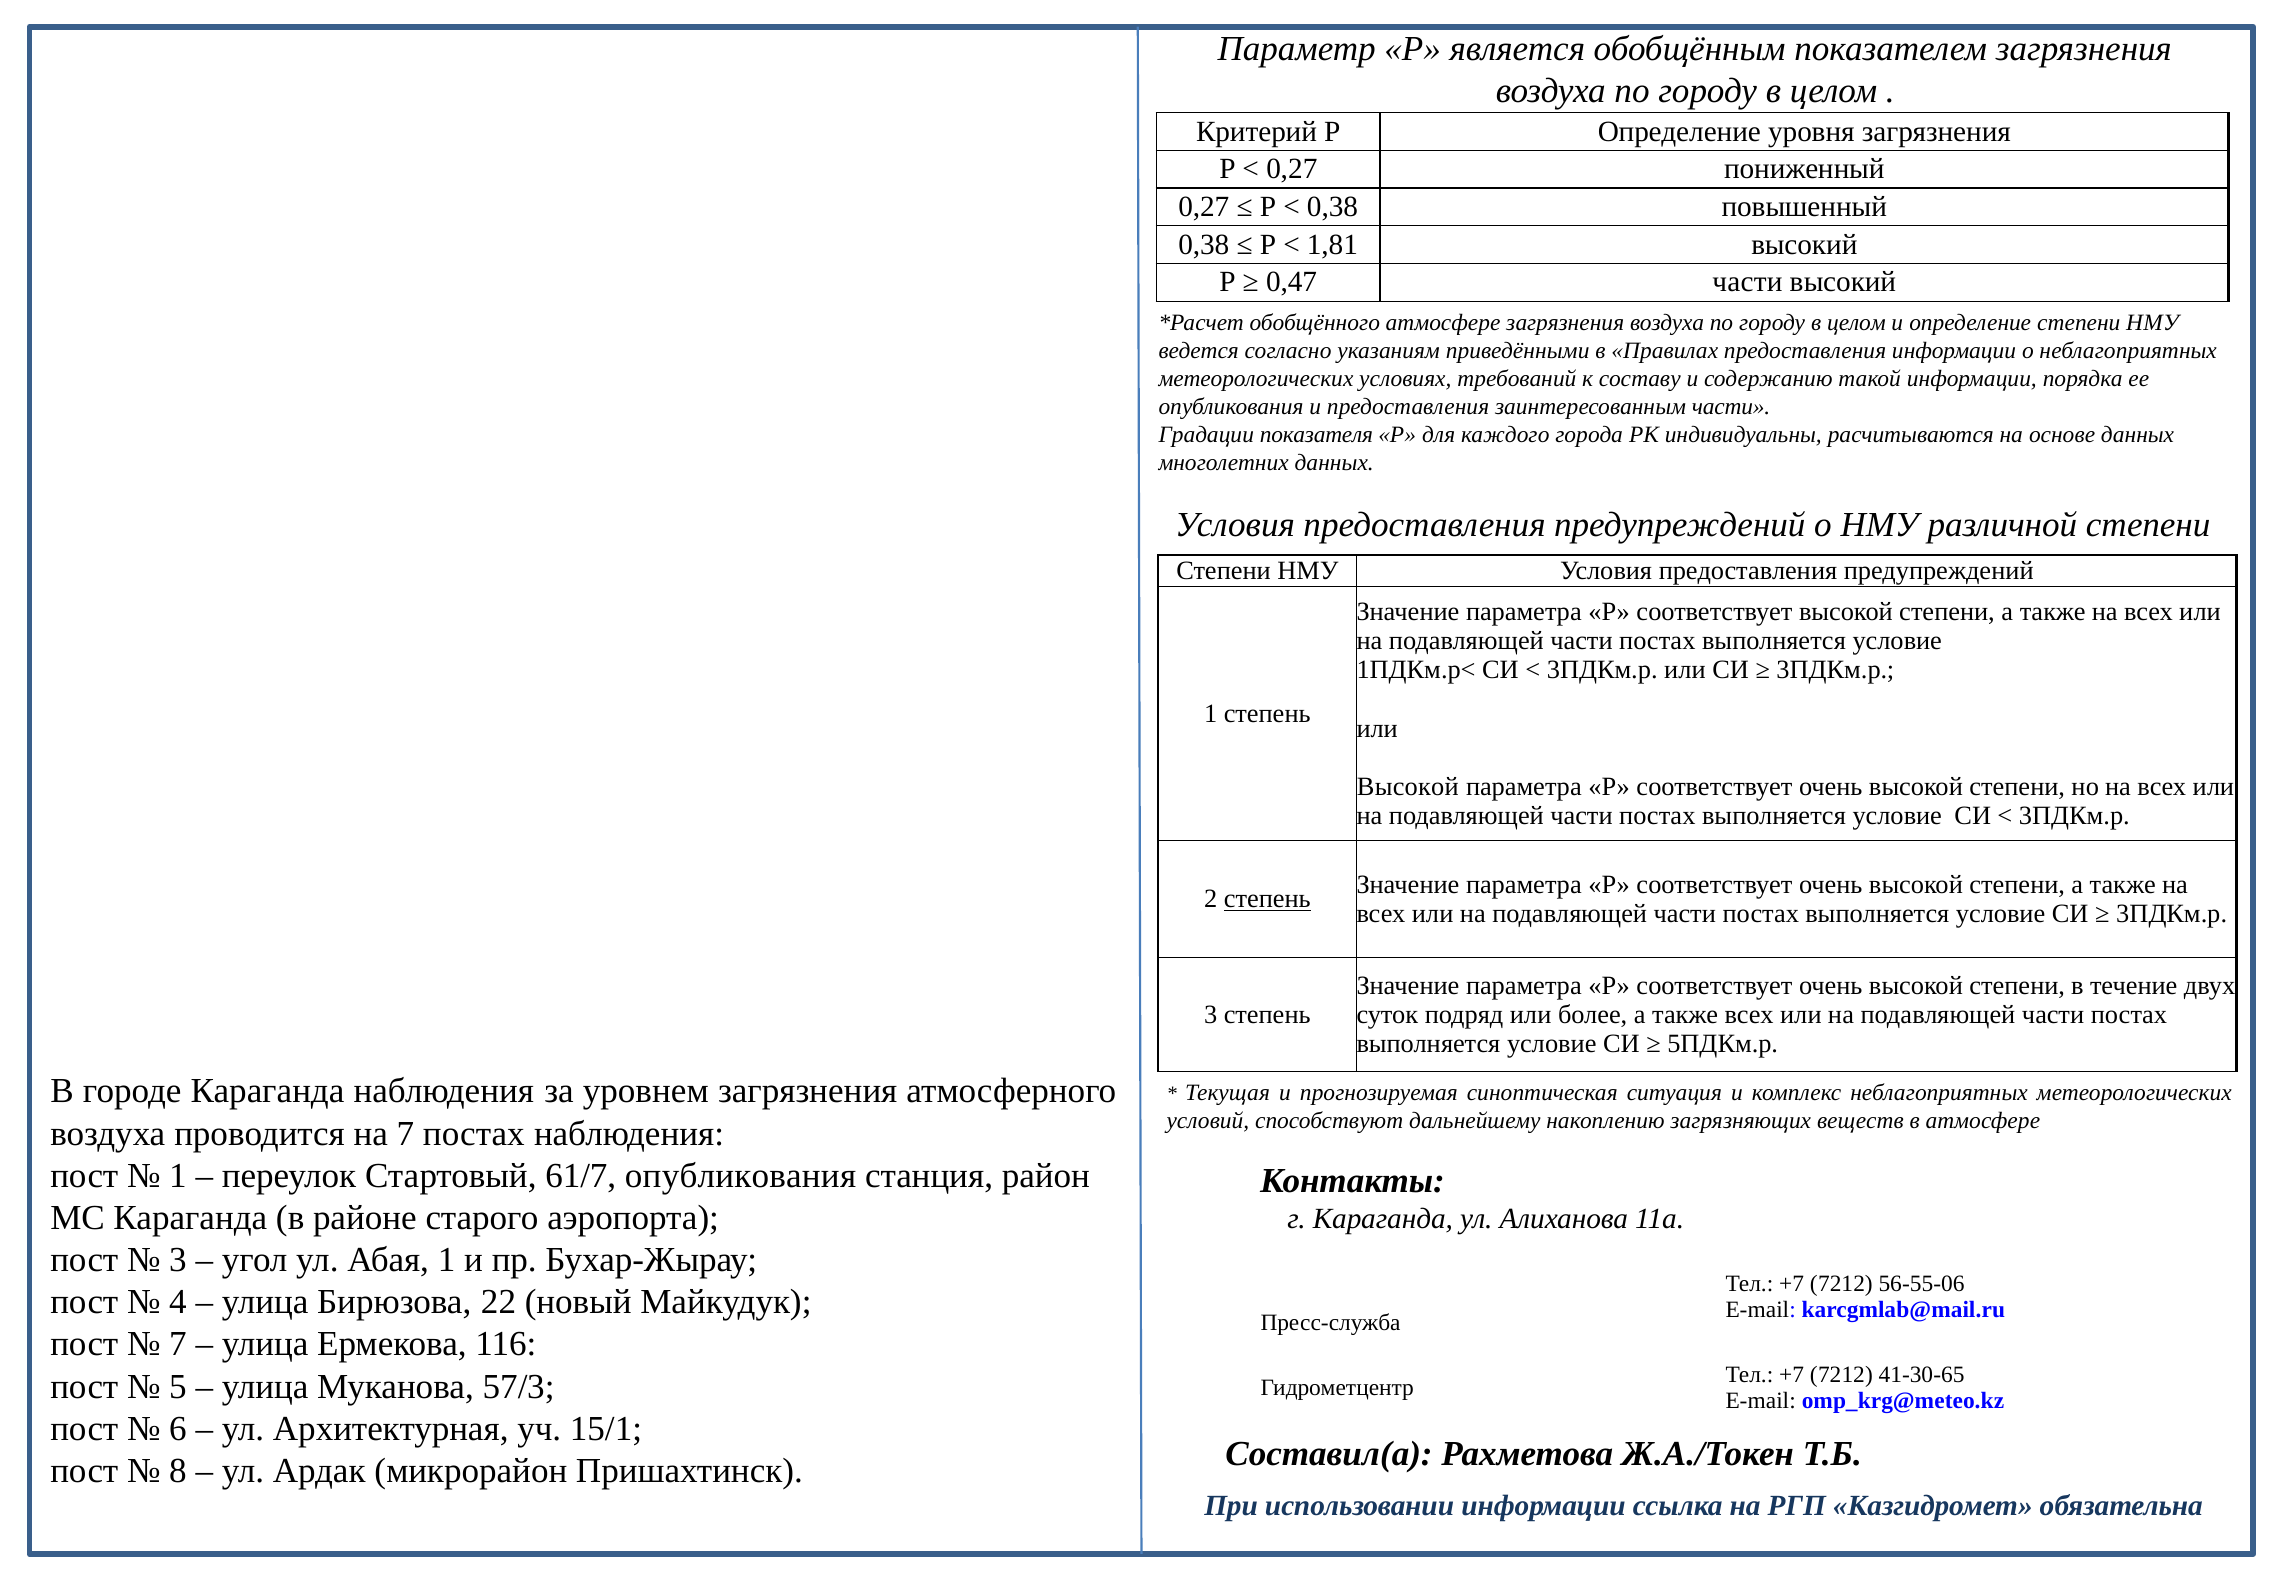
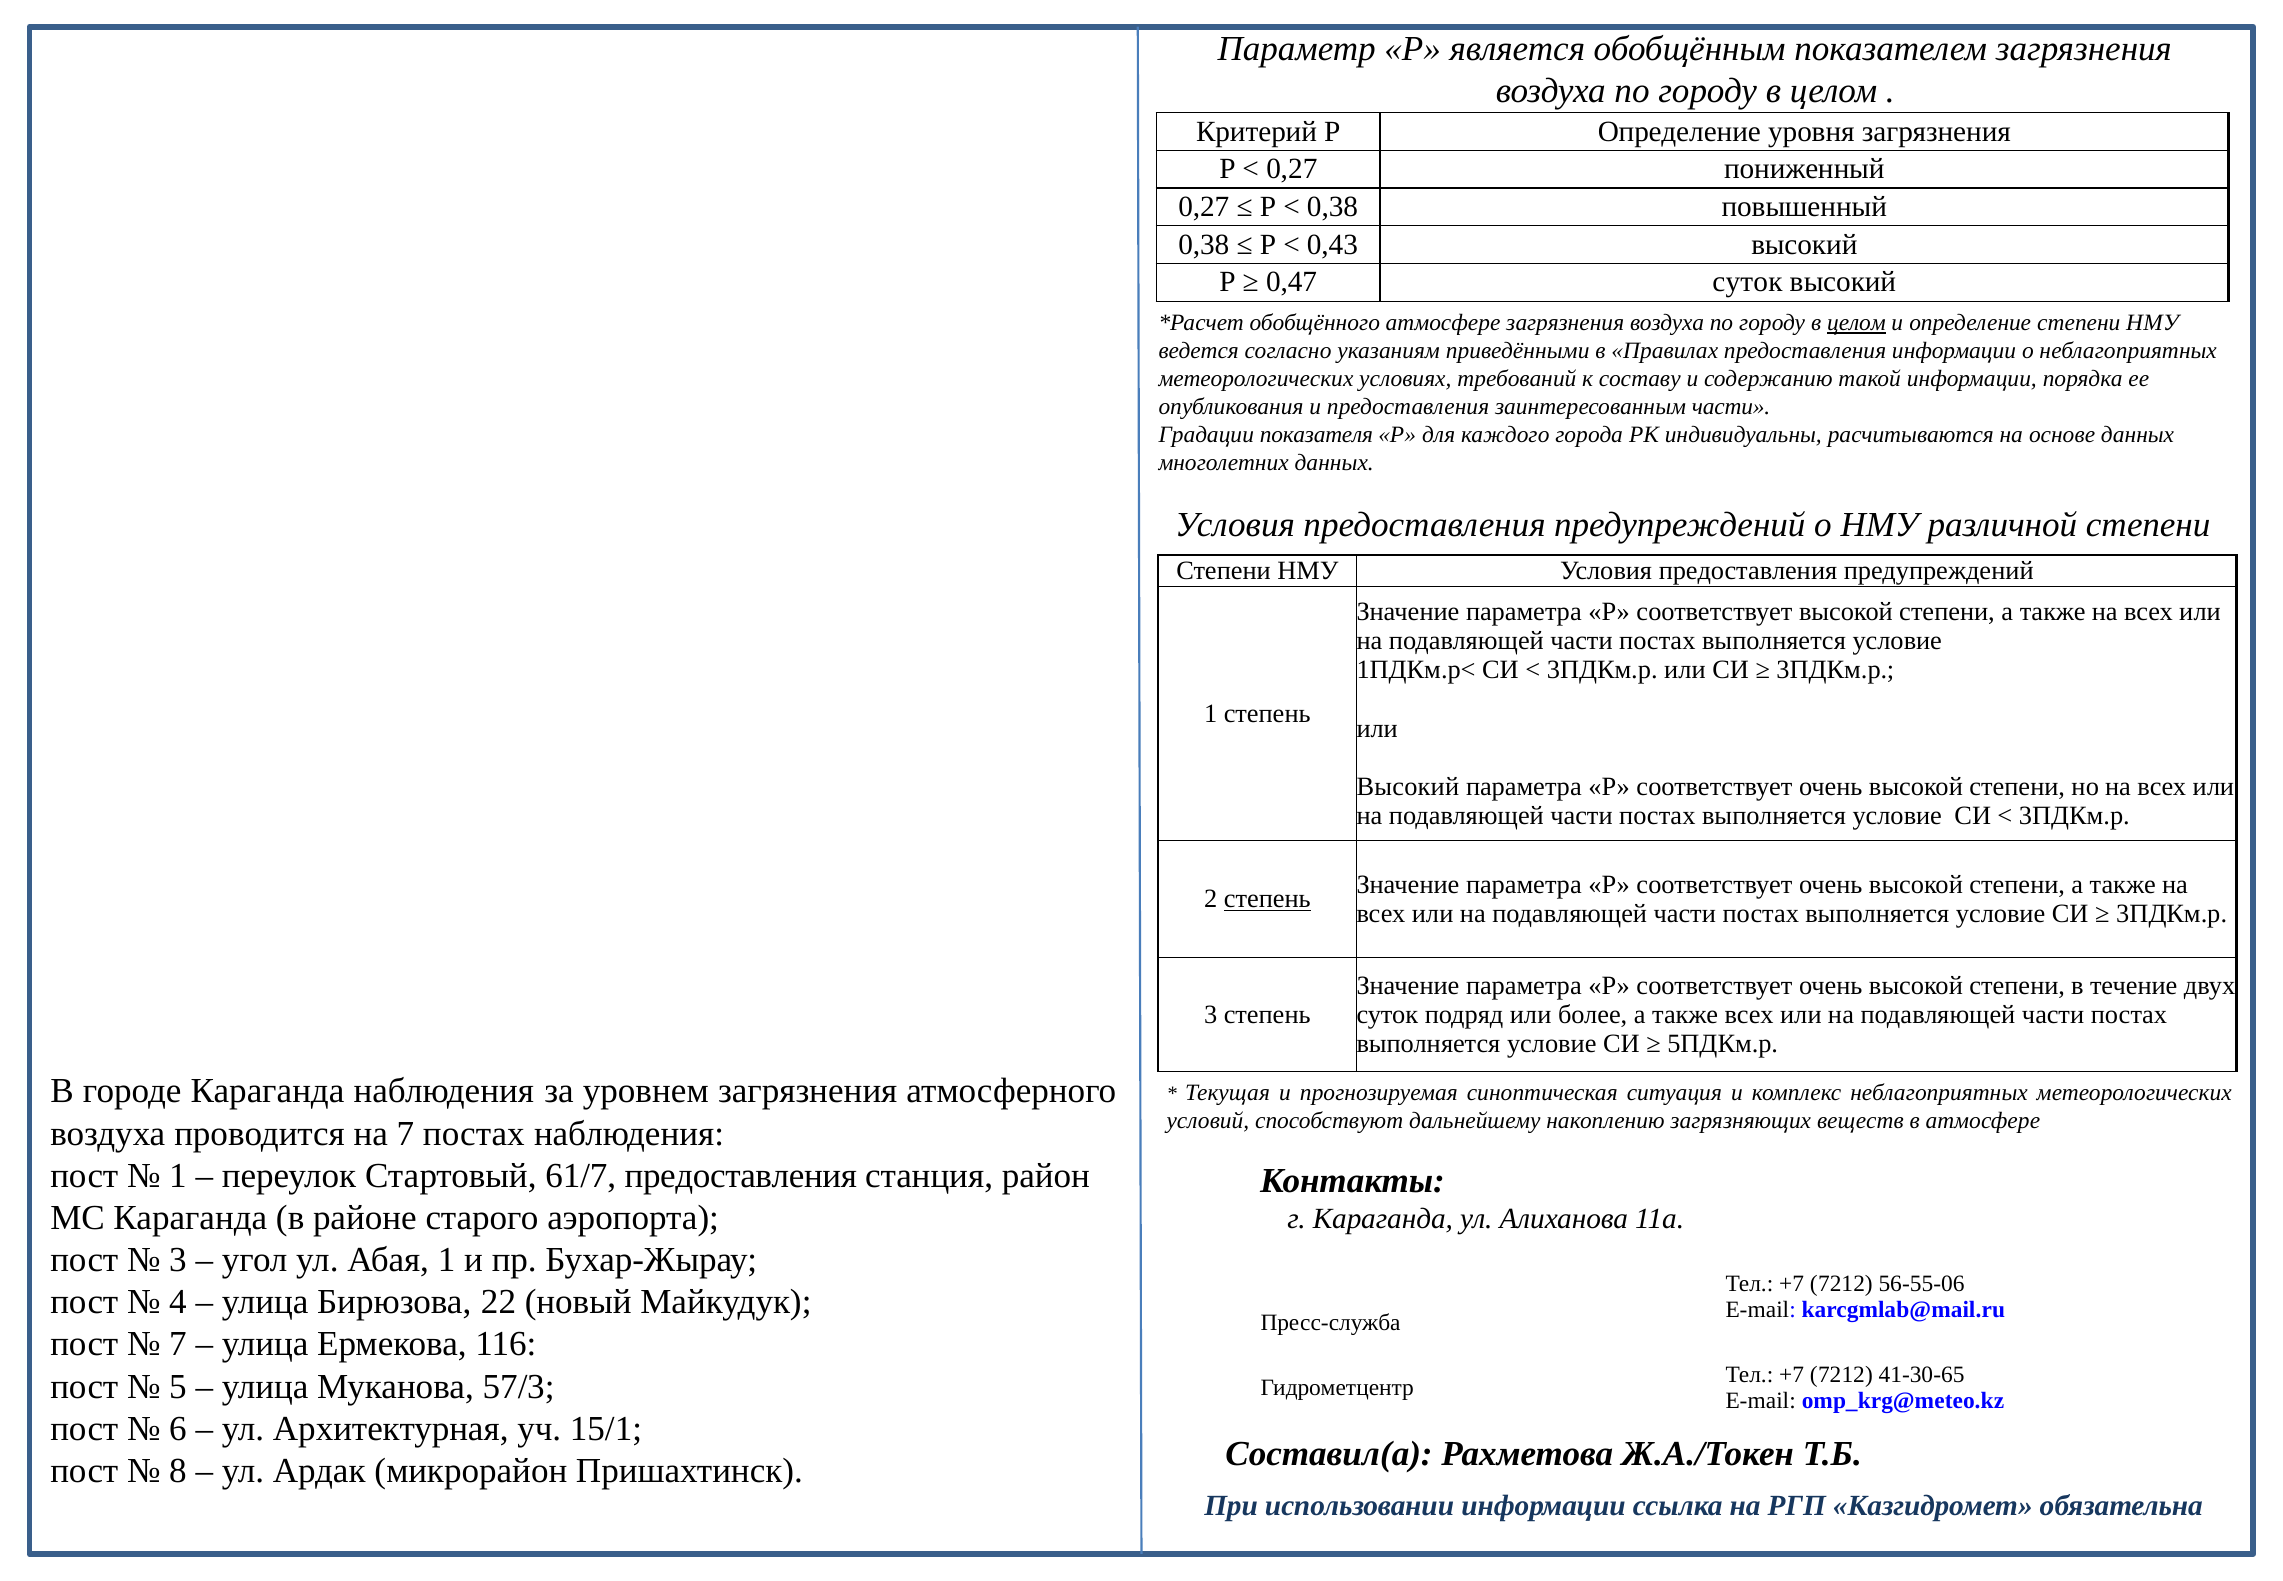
1,81: 1,81 -> 0,43
0,47 части: части -> суток
целом at (1856, 323) underline: none -> present
Высокой at (1408, 787): Высокой -> Высокий
61/7 опубликования: опубликования -> предоставления
